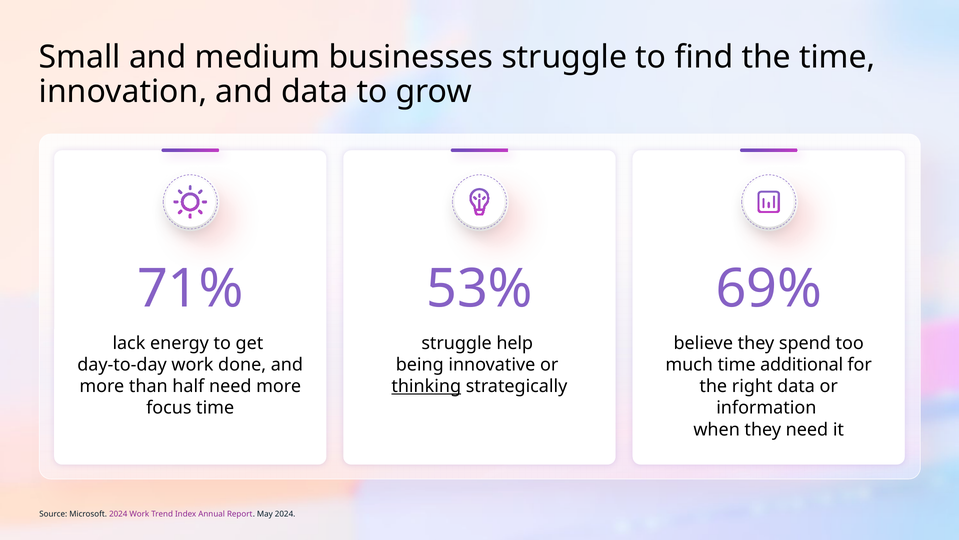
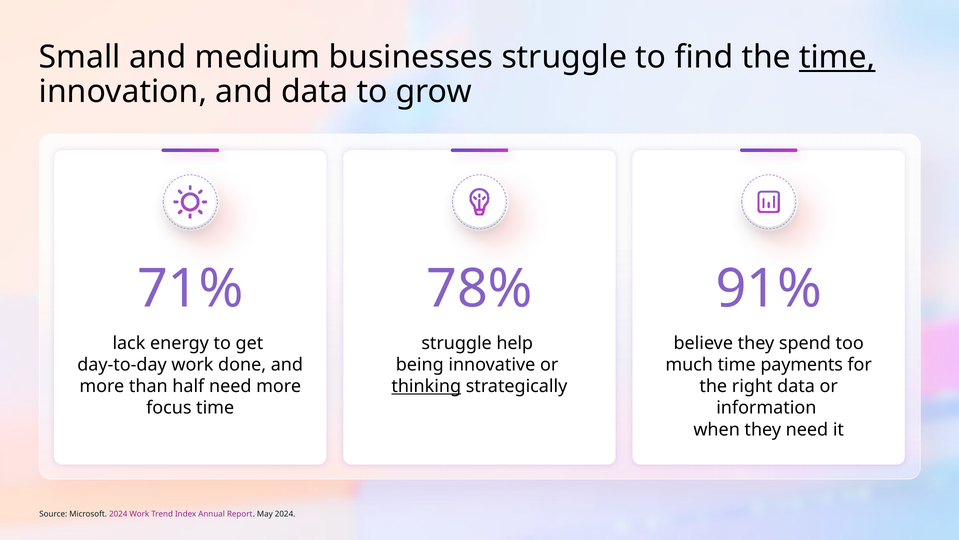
time at (837, 57) underline: none -> present
53%: 53% -> 78%
69%: 69% -> 91%
additional: additional -> payments
